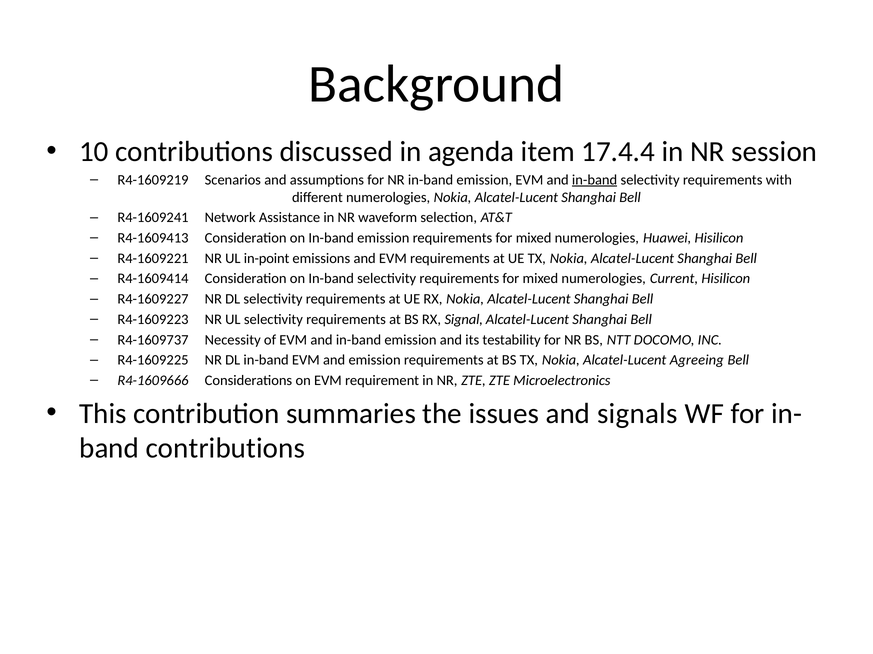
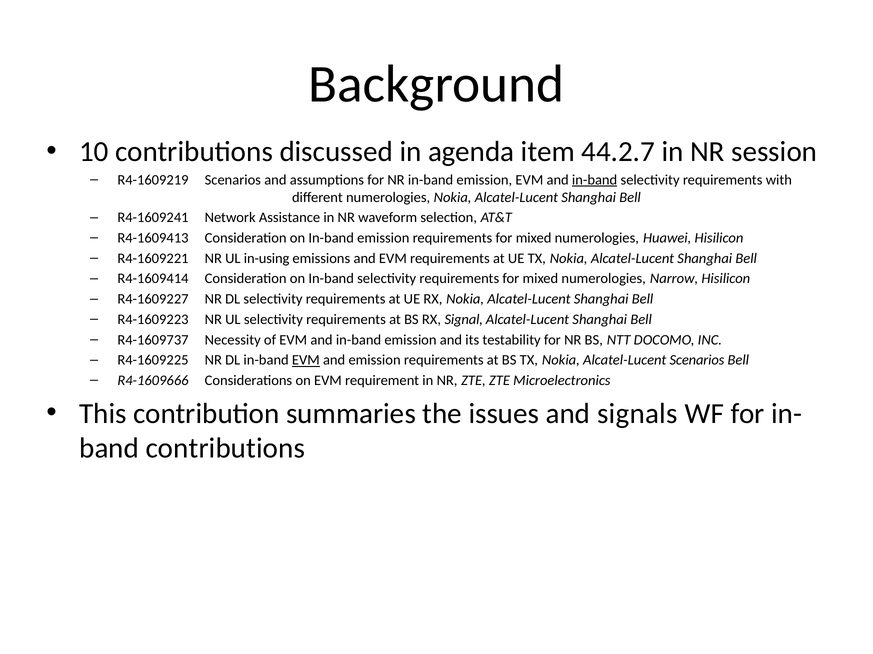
17.4.4: 17.4.4 -> 44.2.7
in-point: in-point -> in-using
Current: Current -> Narrow
EVM at (306, 360) underline: none -> present
Alcatel-Lucent Agreeing: Agreeing -> Scenarios
